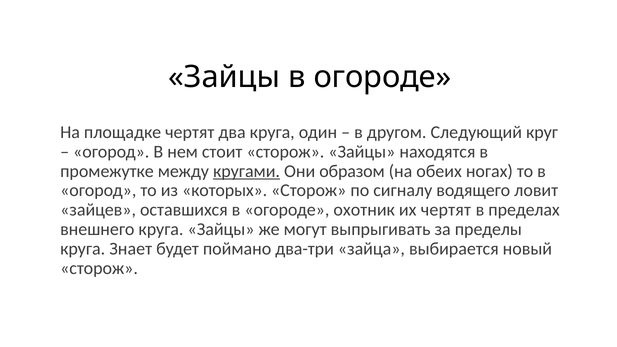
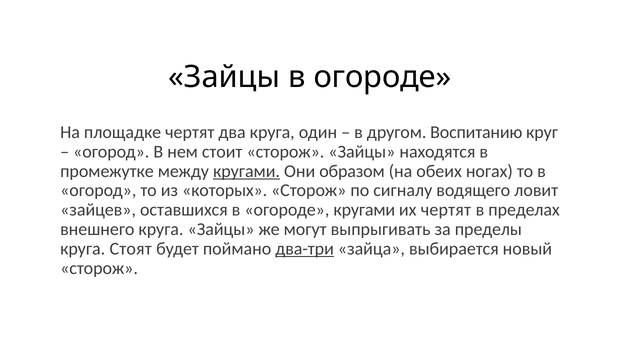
Следующий: Следующий -> Воспитанию
огороде охотник: охотник -> кругами
Знает: Знает -> Стоят
два-три underline: none -> present
